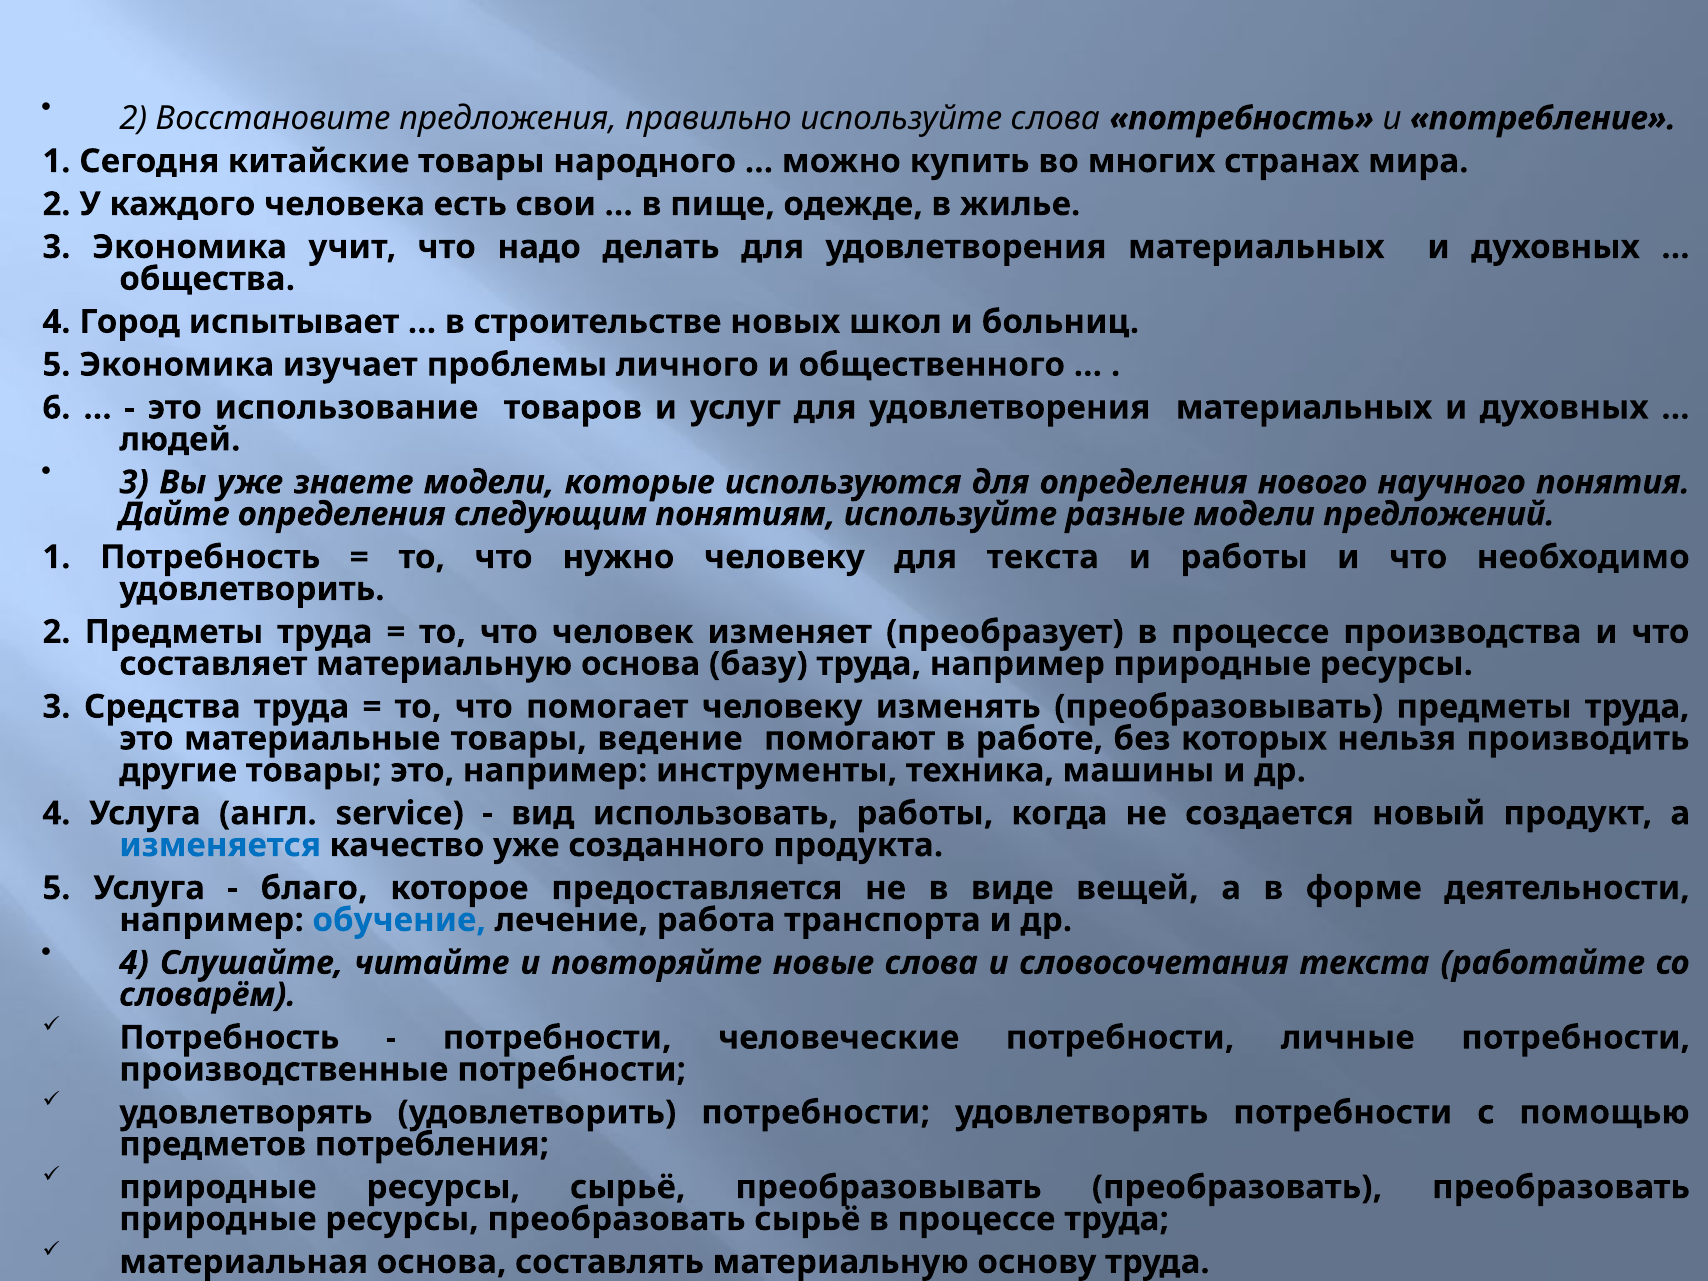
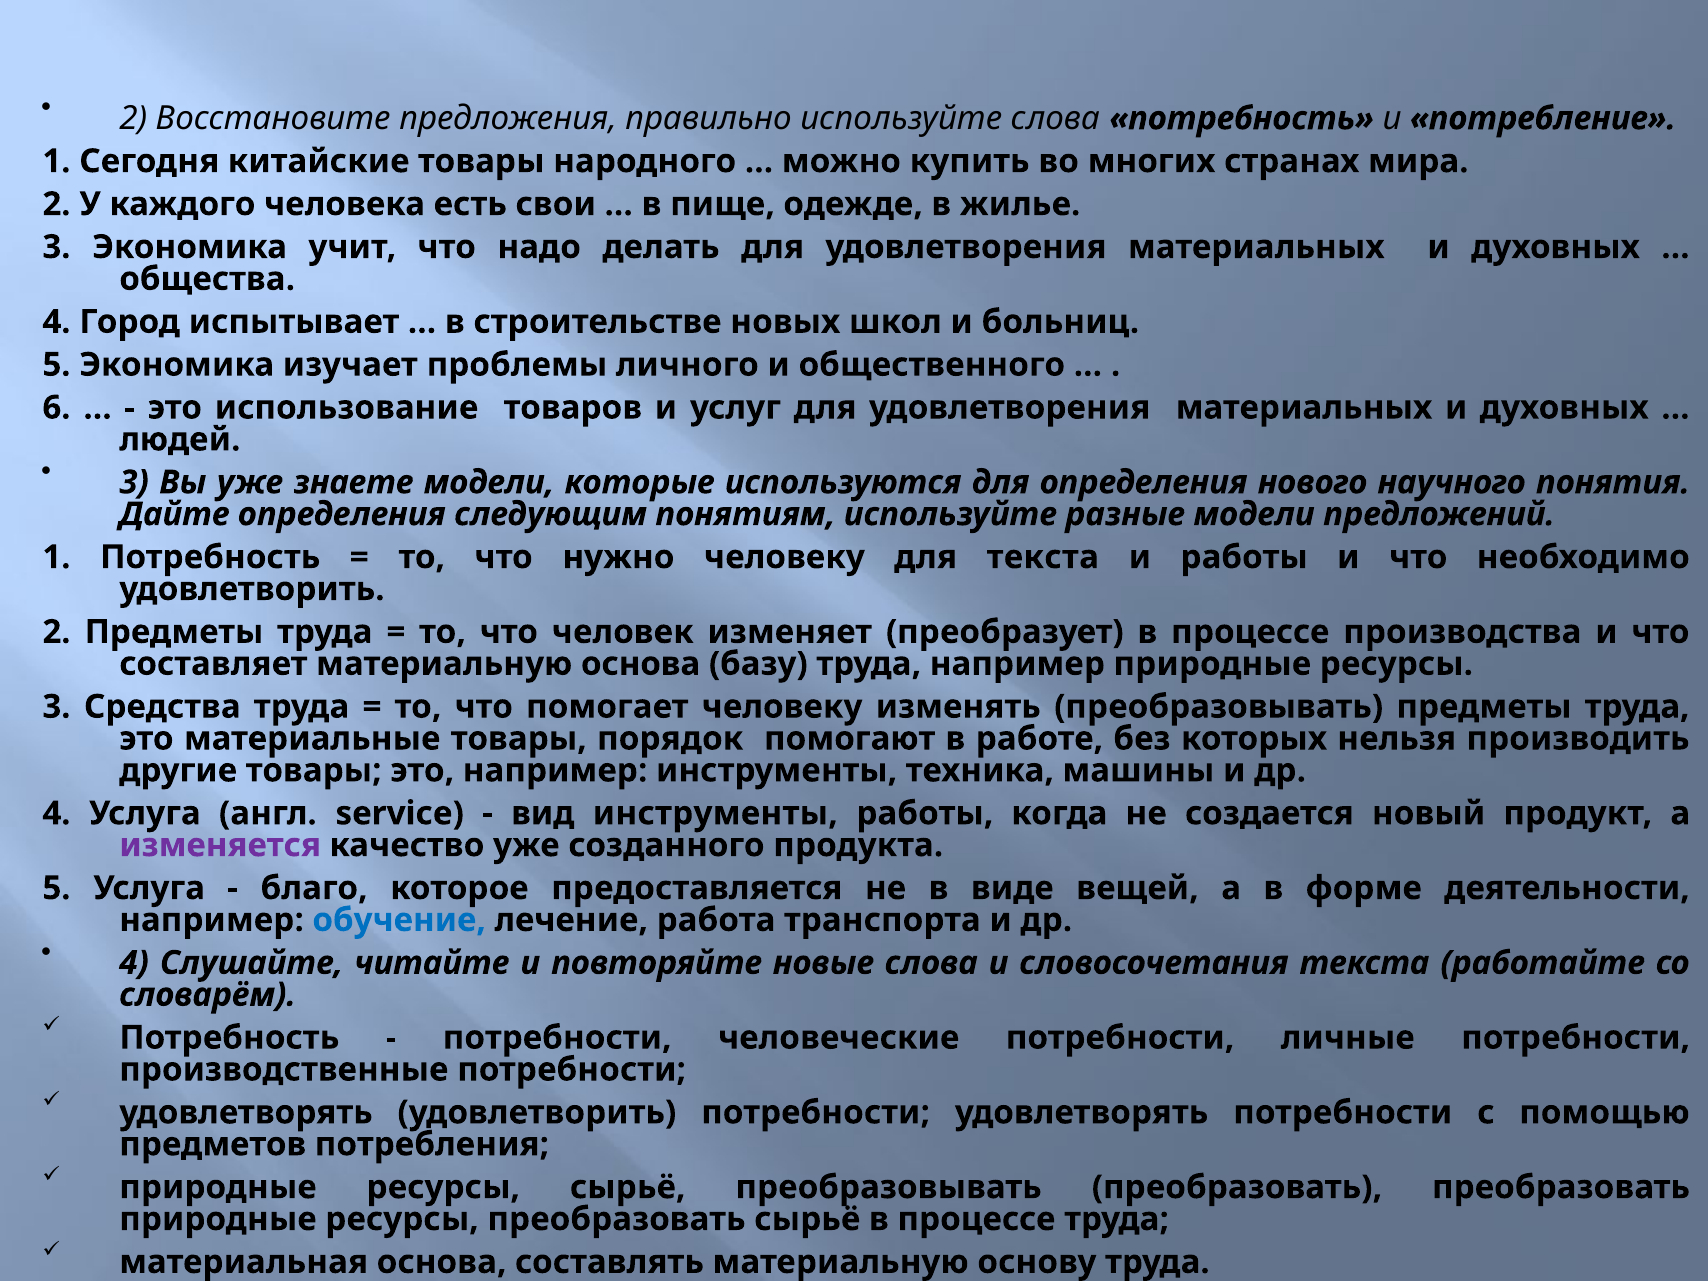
ведение: ведение -> порядок
вид использовать: использовать -> инструменты
изменяется colour: blue -> purple
